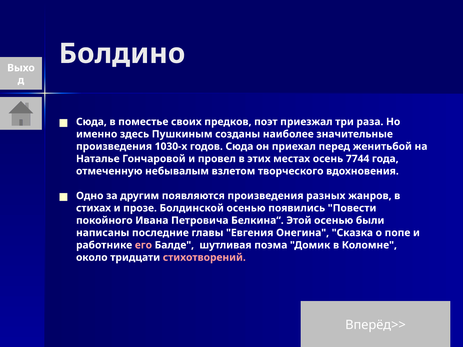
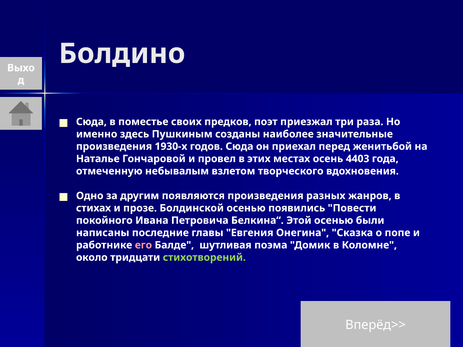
1030-х: 1030-х -> 1930-х
7744: 7744 -> 4403
стихотворений colour: pink -> light green
